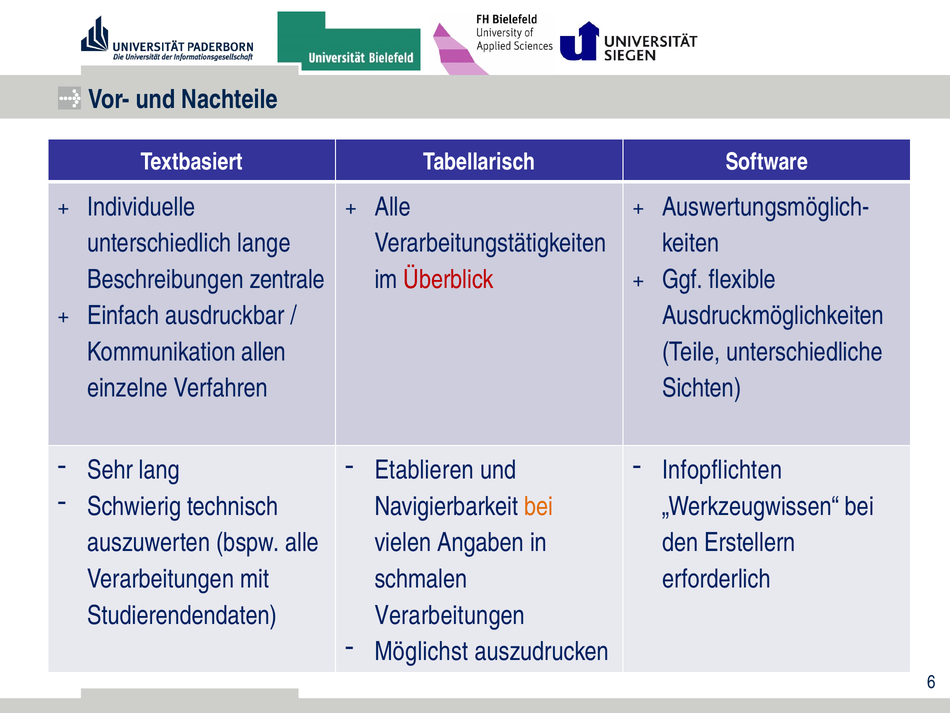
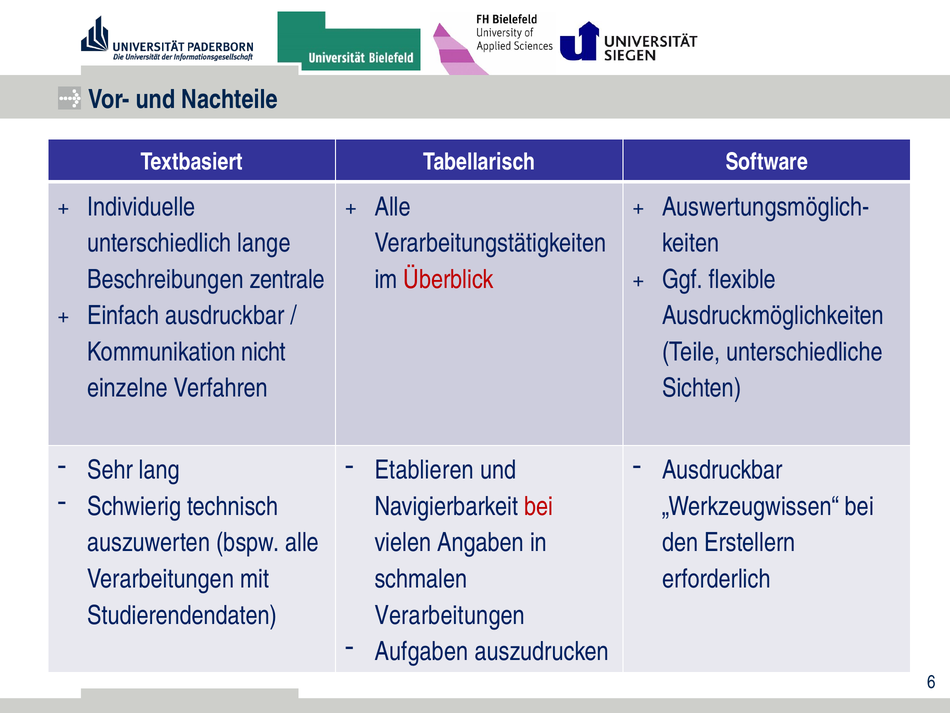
allen: allen -> nicht
Infopflichten at (722, 470): Infopflichten -> Ausdruckbar
bei at (539, 506) colour: orange -> red
Möglichst: Möglichst -> Aufgaben
